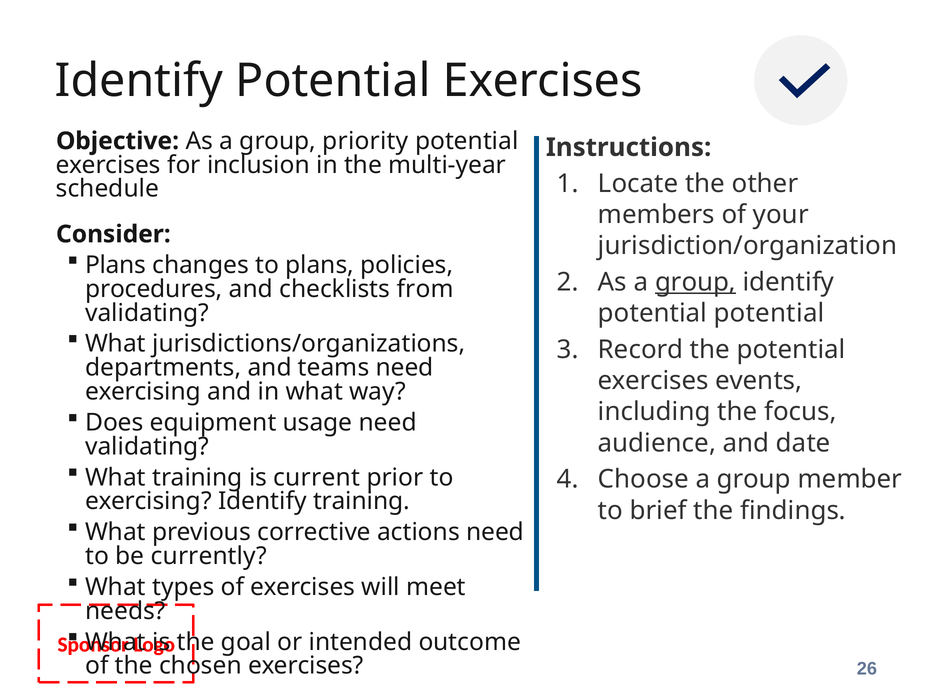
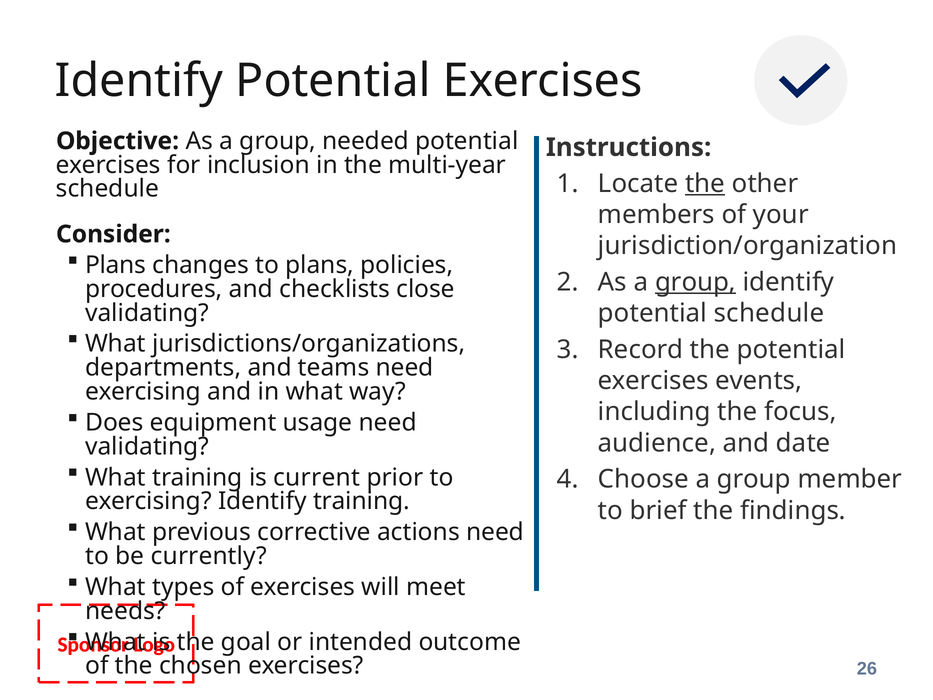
priority: priority -> needed
the at (705, 184) underline: none -> present
from: from -> close
potential potential: potential -> schedule
